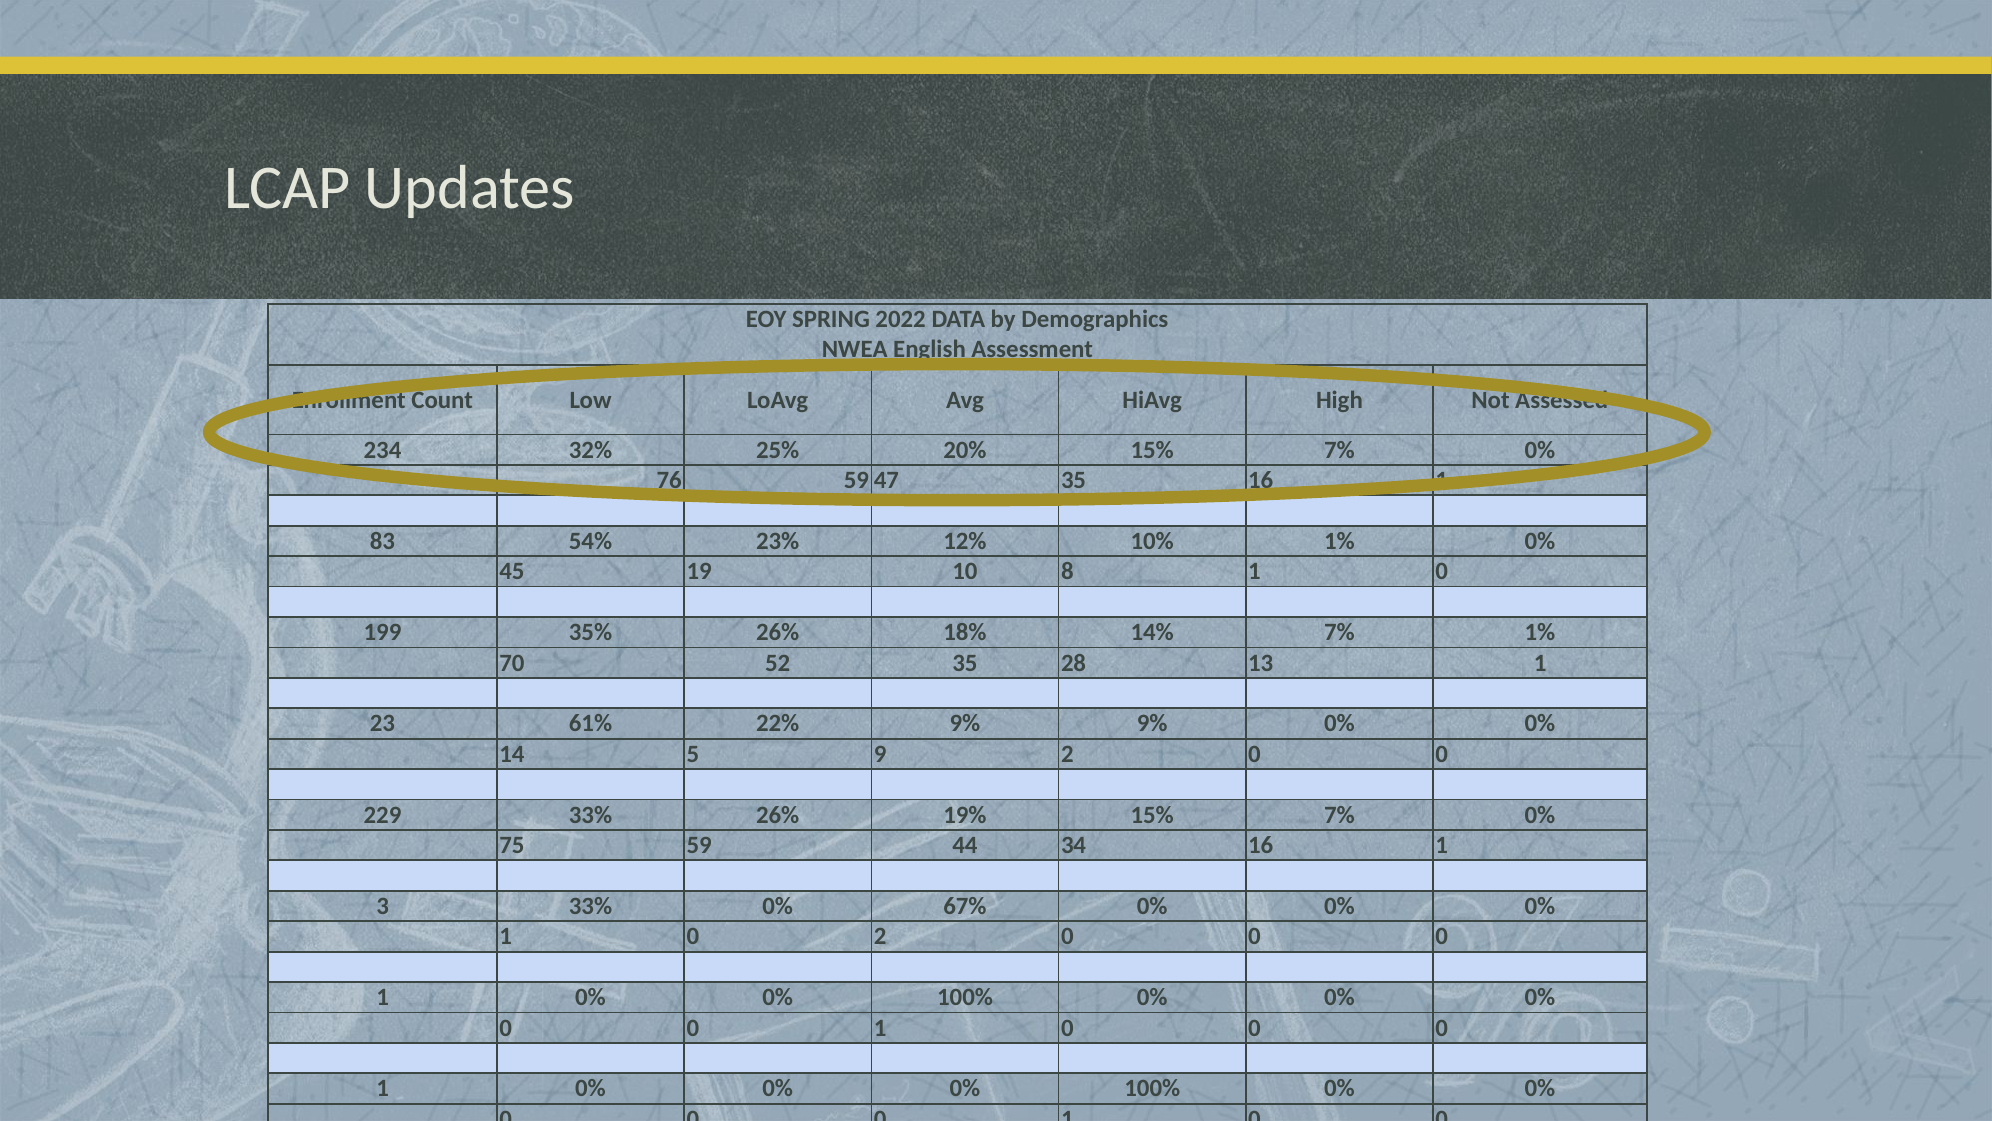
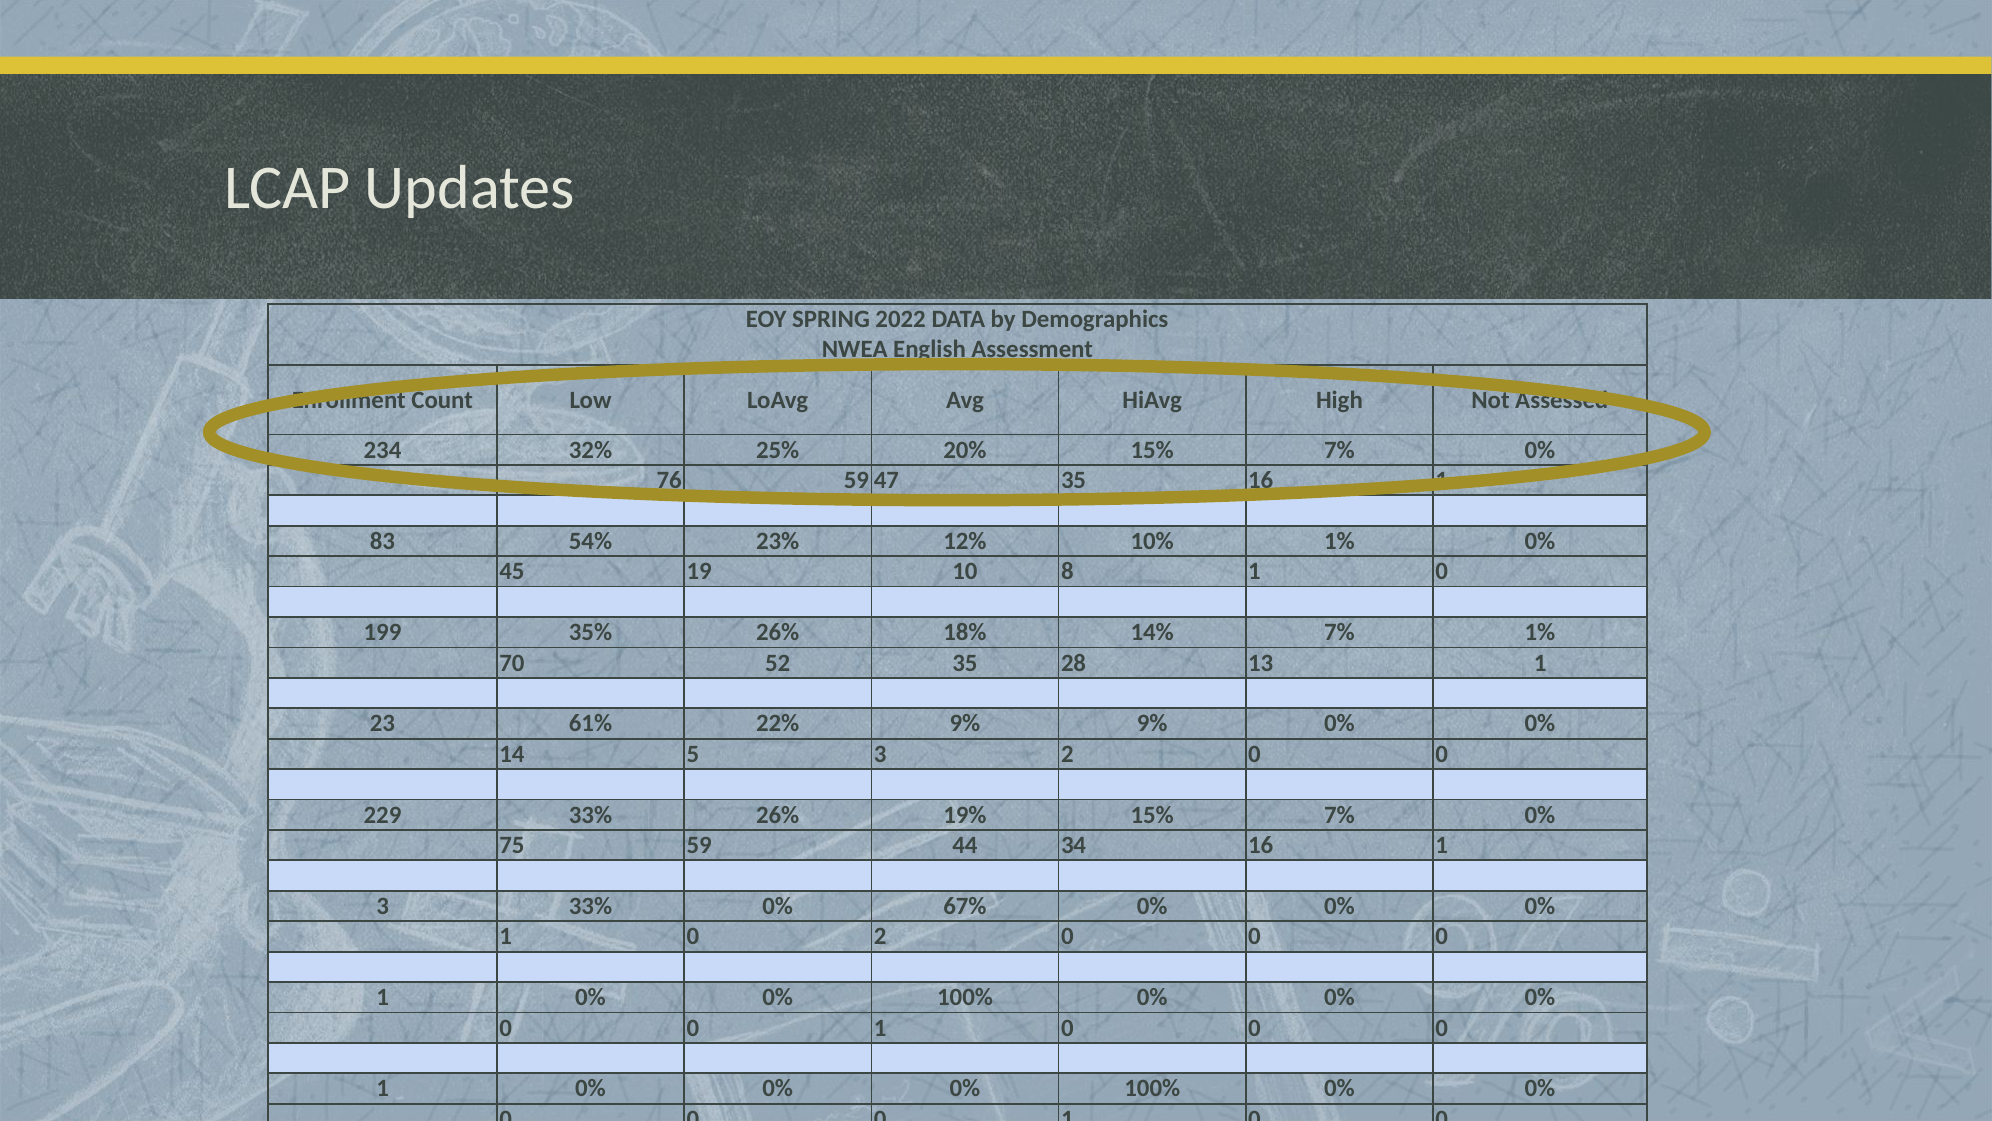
5 9: 9 -> 3
